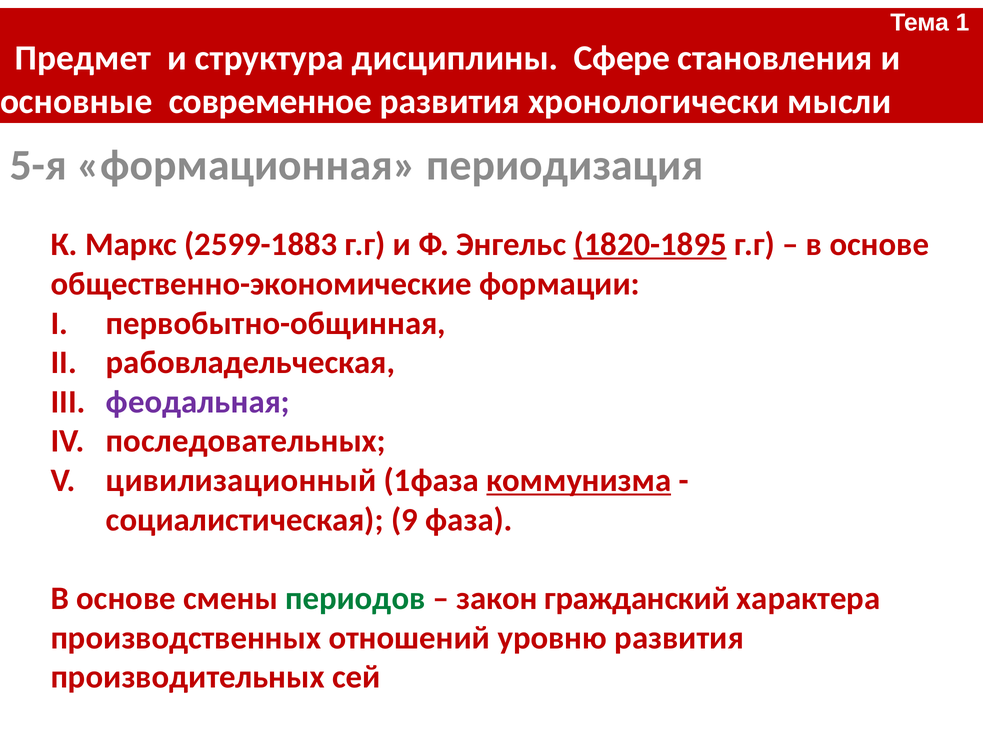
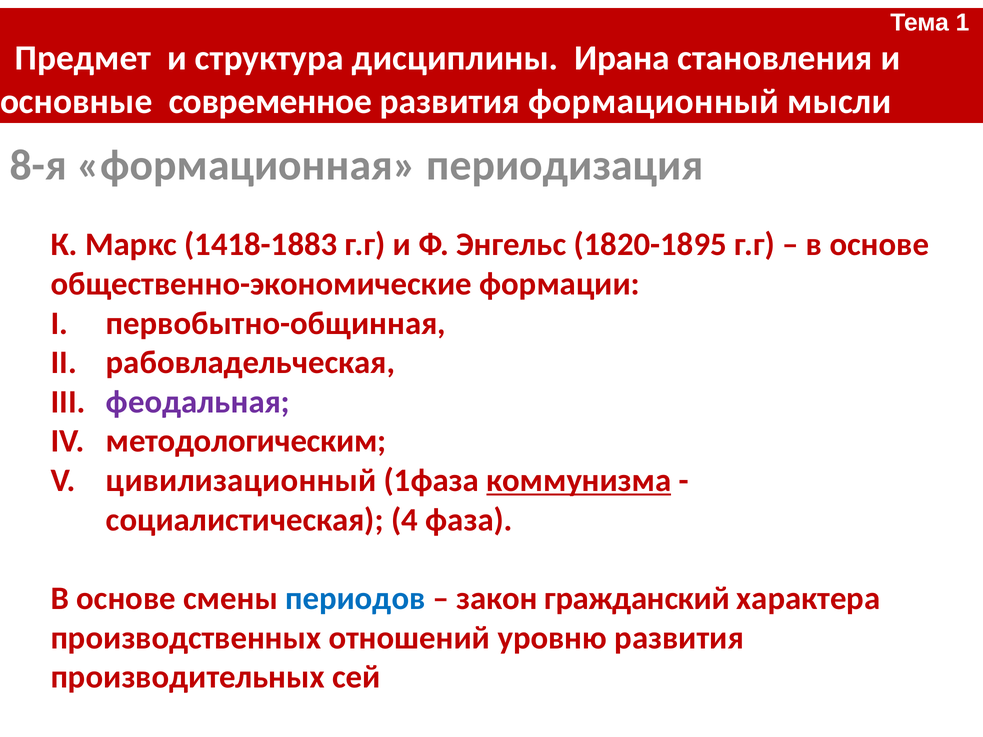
Сфере: Сфере -> Ирана
хронологически: хронологически -> формационный
5-я: 5-я -> 8-я
2599-1883: 2599-1883 -> 1418-1883
1820-1895 underline: present -> none
последовательных: последовательных -> методологическим
9: 9 -> 4
периодов colour: green -> blue
